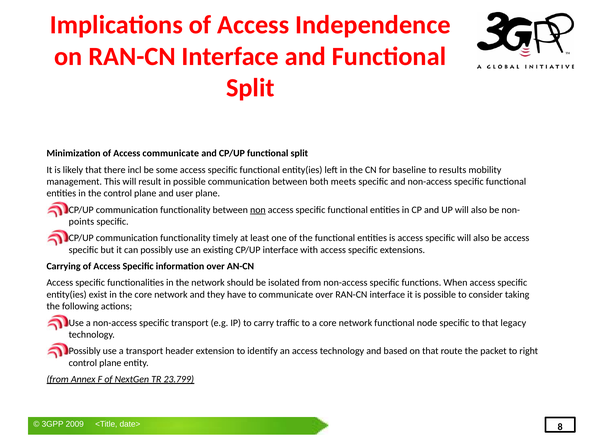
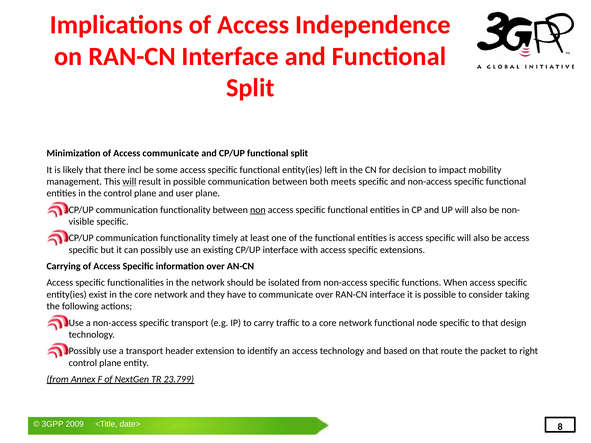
baseline: baseline -> decision
results: results -> impact
will at (129, 182) underline: none -> present
points: points -> visible
legacy: legacy -> design
